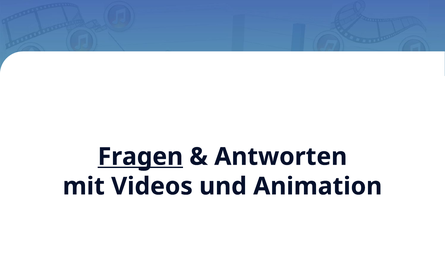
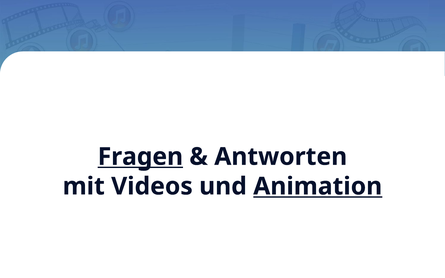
Animation underline: none -> present
